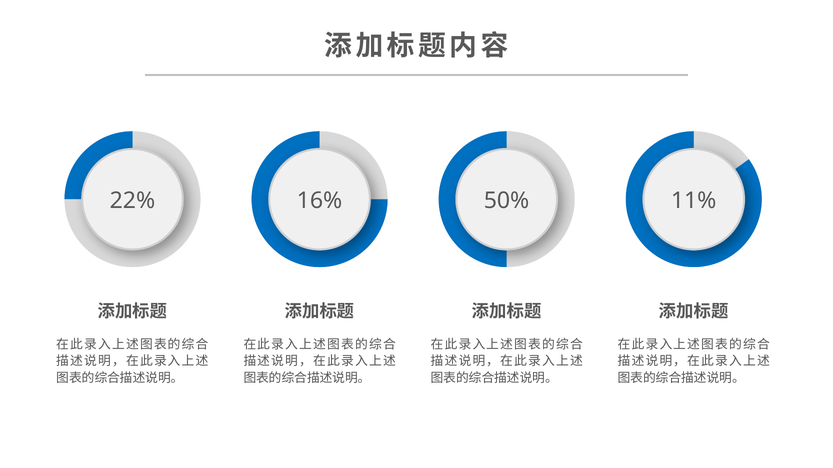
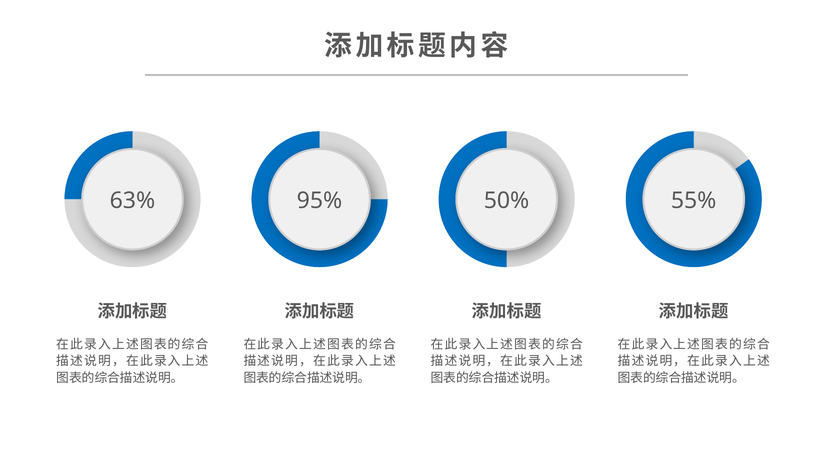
22%: 22% -> 63%
16%: 16% -> 95%
11%: 11% -> 55%
